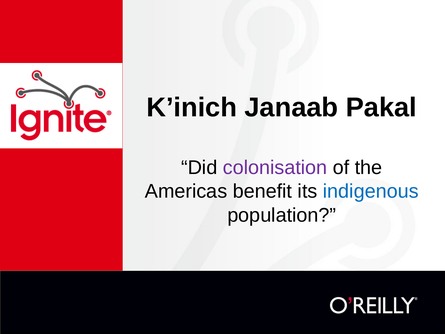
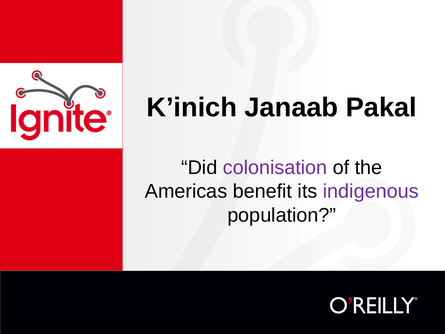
indigenous colour: blue -> purple
